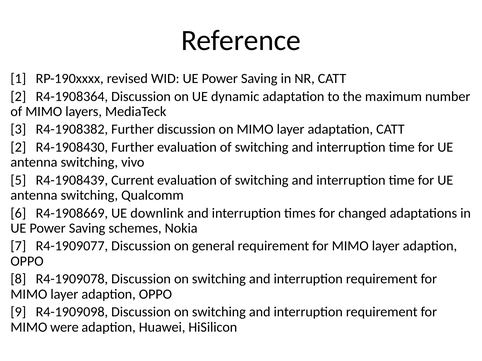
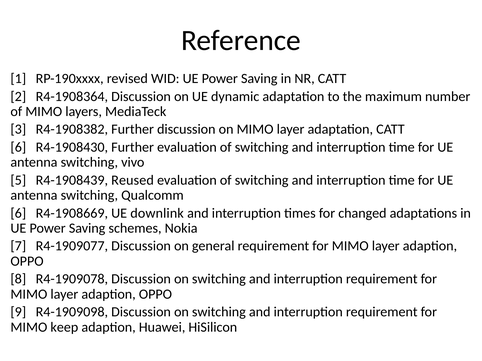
2 at (18, 147): 2 -> 6
Current: Current -> Reused
were: were -> keep
